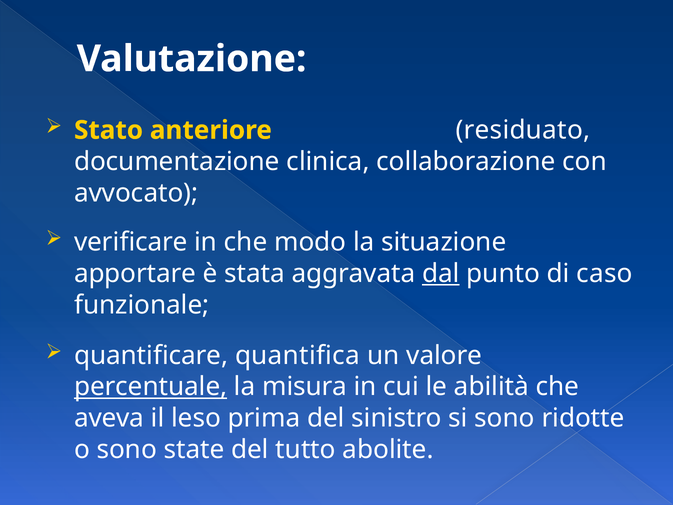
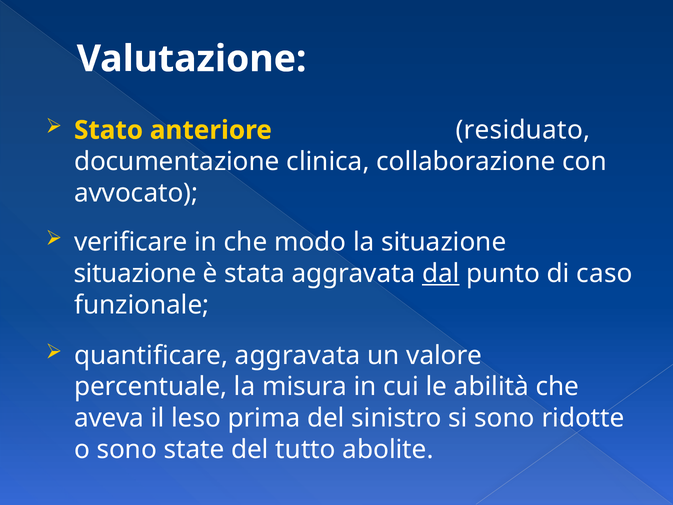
apportare at (135, 273): apportare -> situazione
quantificare quantifica: quantifica -> aggravata
percentuale underline: present -> none
